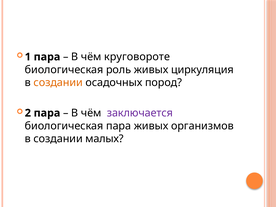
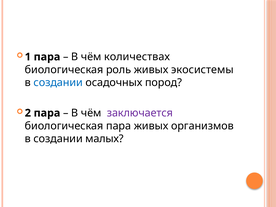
круговороте: круговороте -> количествах
циркуляция: циркуляция -> экосистемы
создании at (58, 83) colour: orange -> blue
